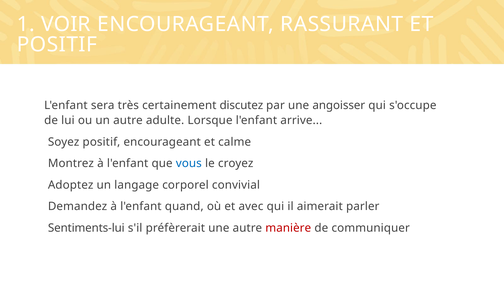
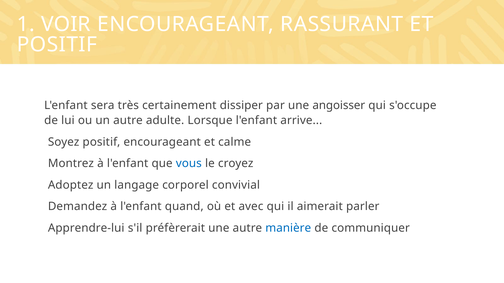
discutez: discutez -> dissiper
Sentiments-lui: Sentiments-lui -> Apprendre-lui
manière colour: red -> blue
